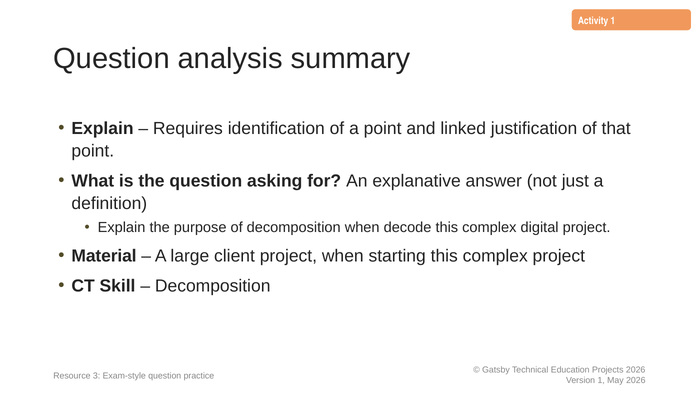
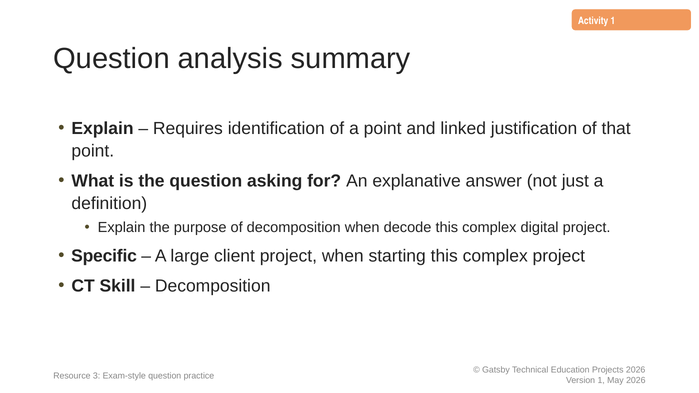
Material: Material -> Specific
